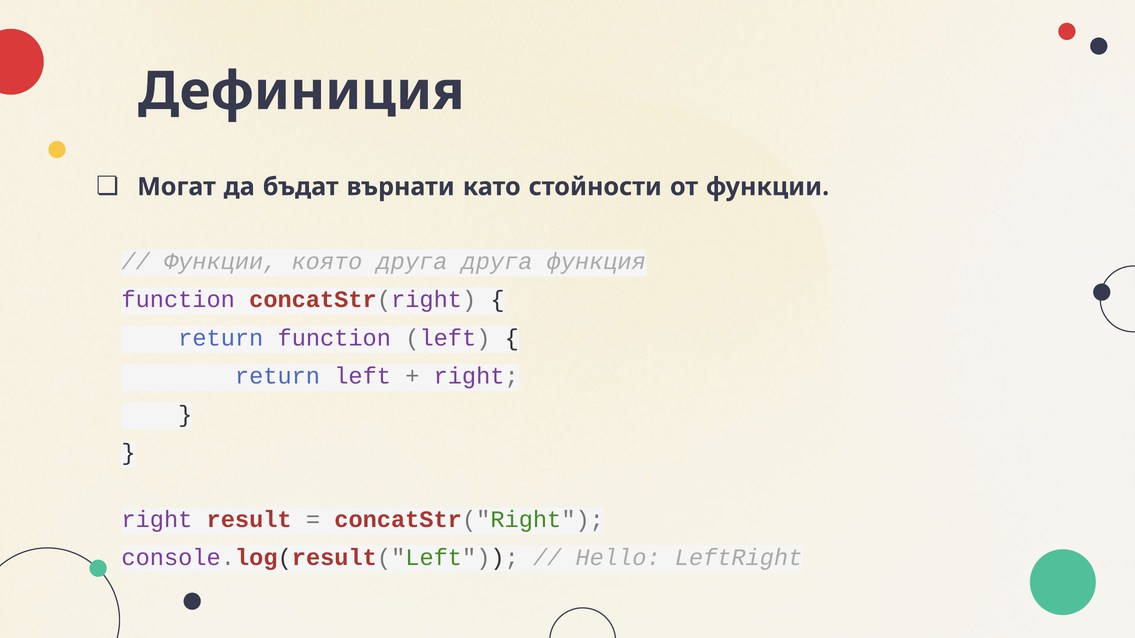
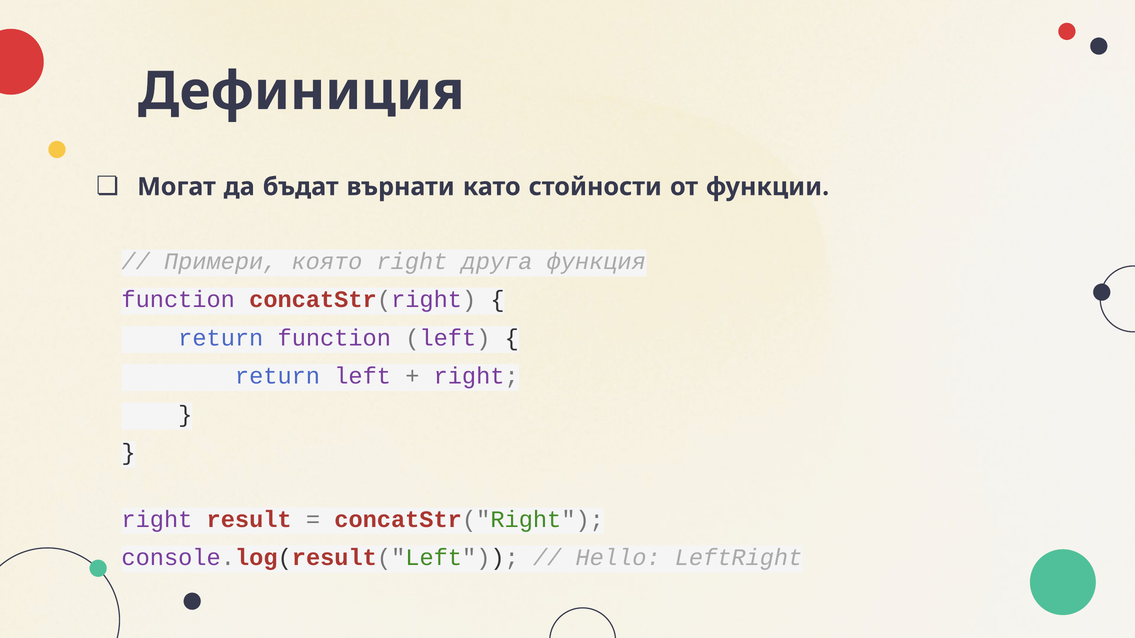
Функции at (221, 262): Функции -> Примери
която друга: друга -> right
